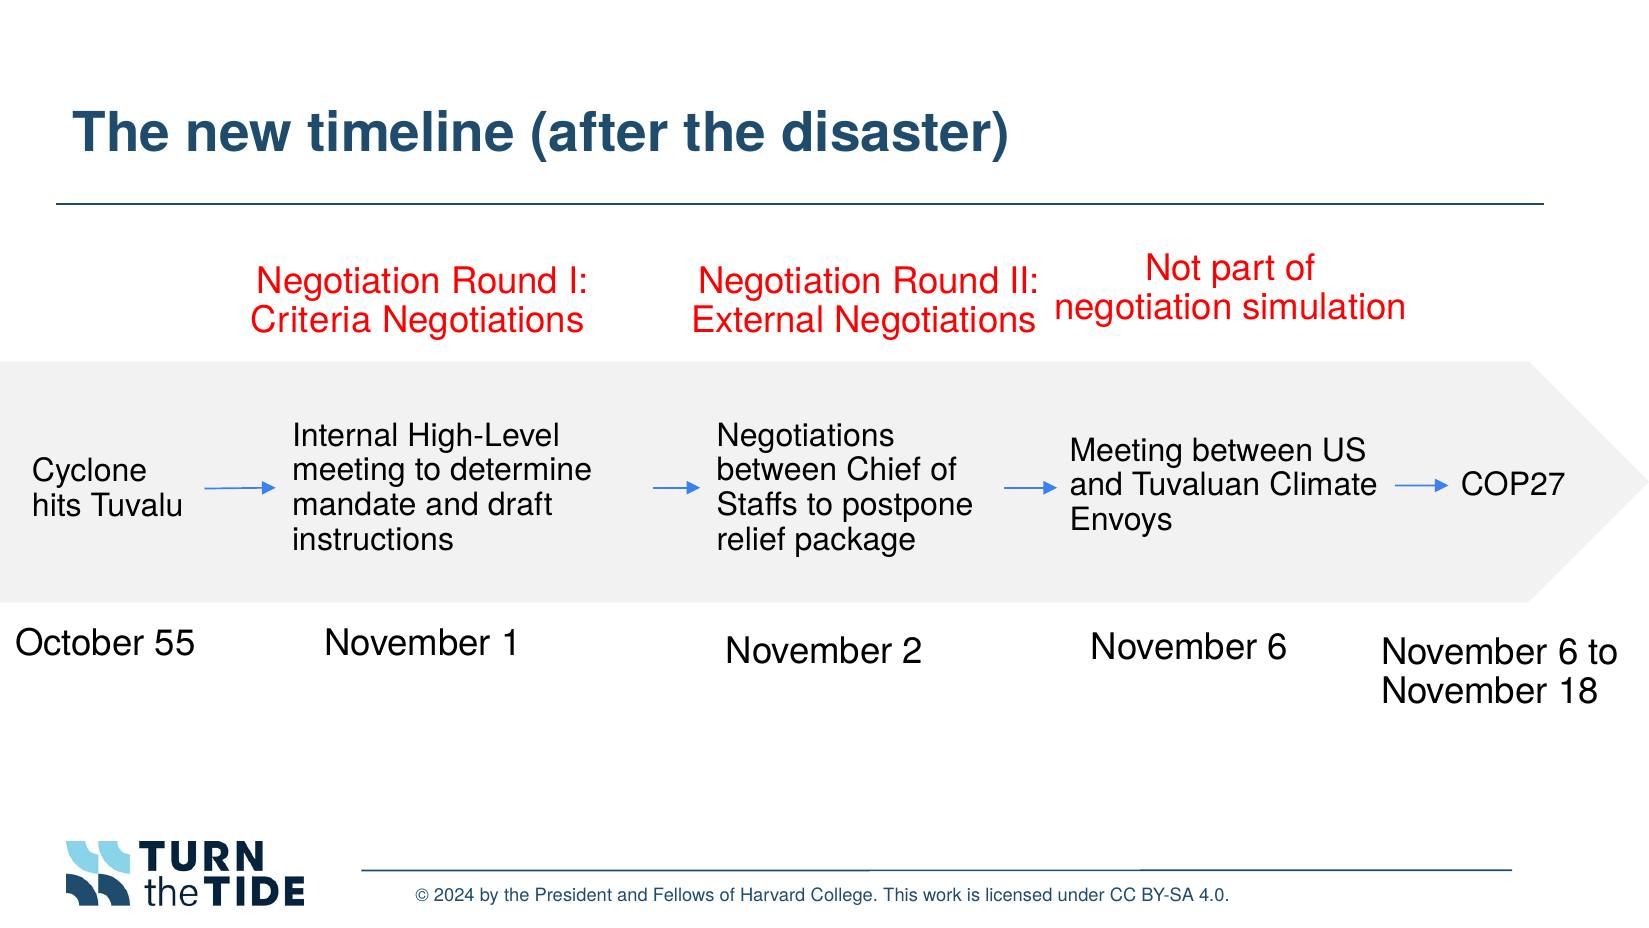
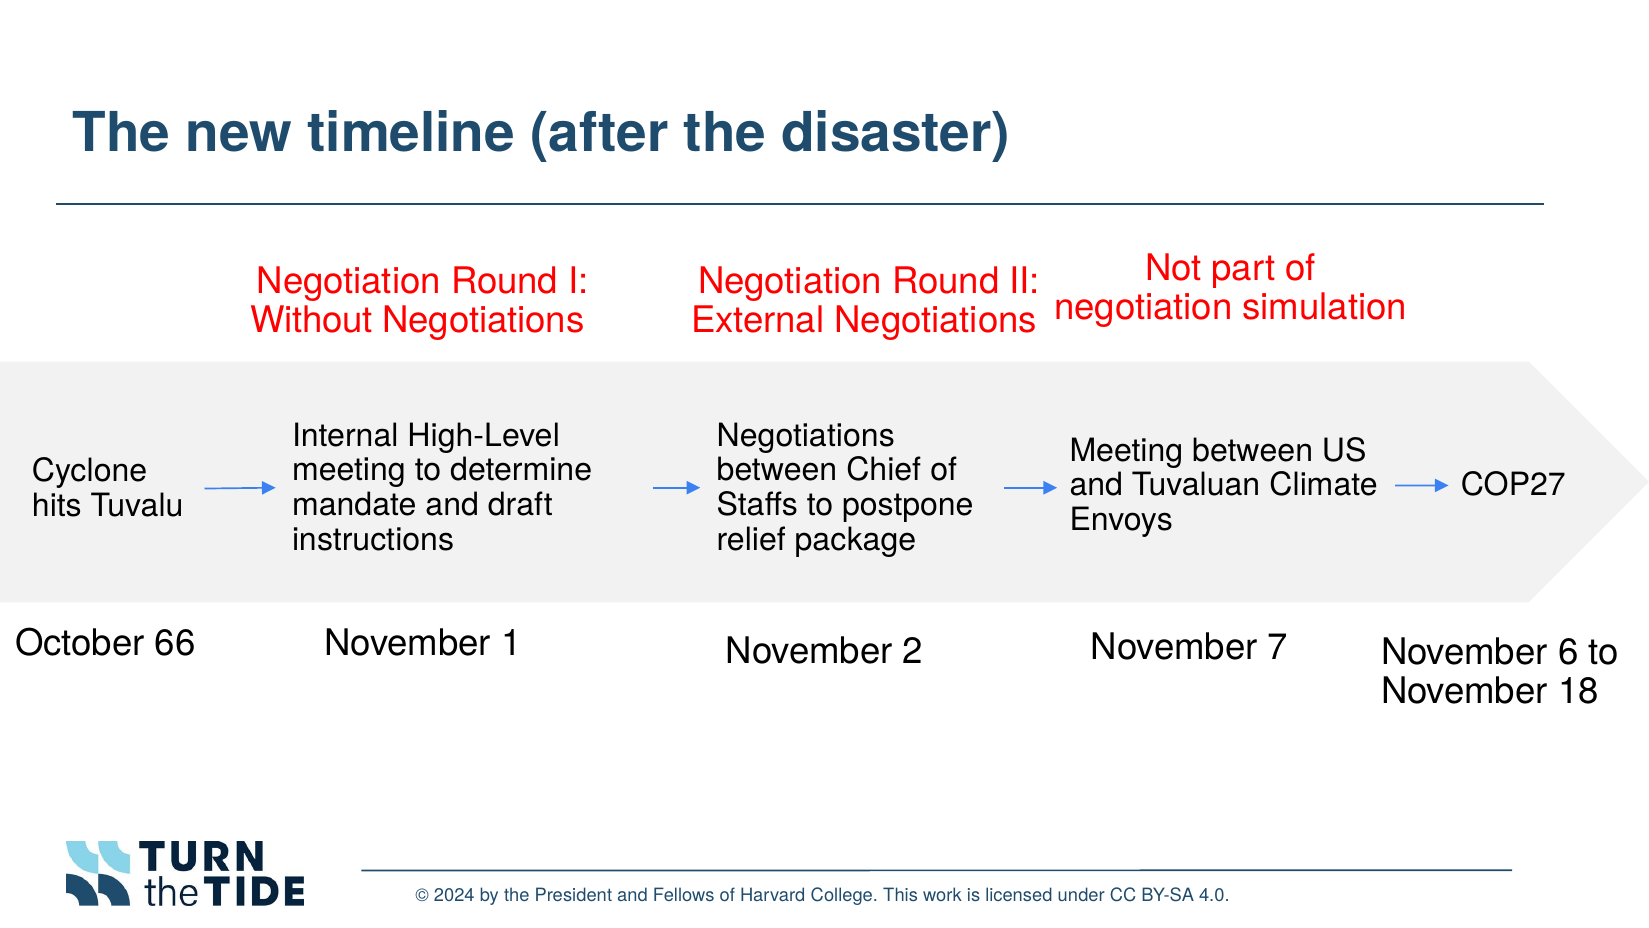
Criteria: Criteria -> Without
55: 55 -> 66
6 at (1278, 647): 6 -> 7
